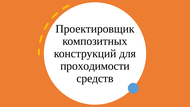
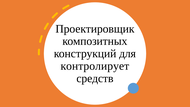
проходимости: проходимости -> контролирует
